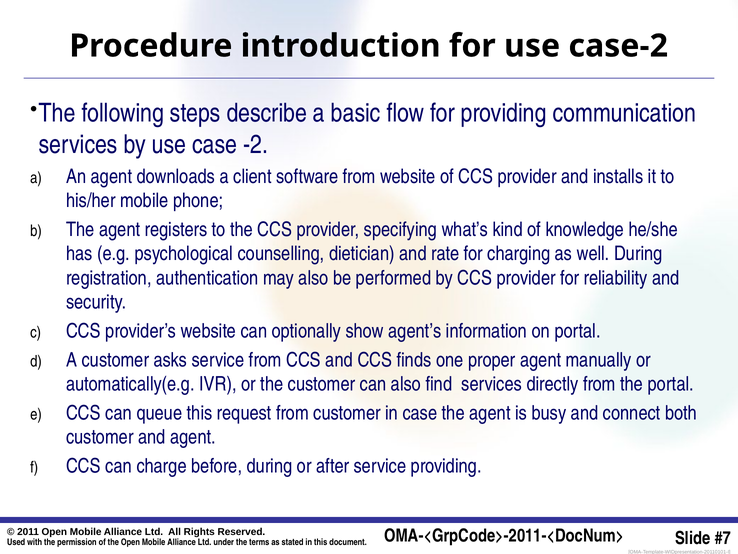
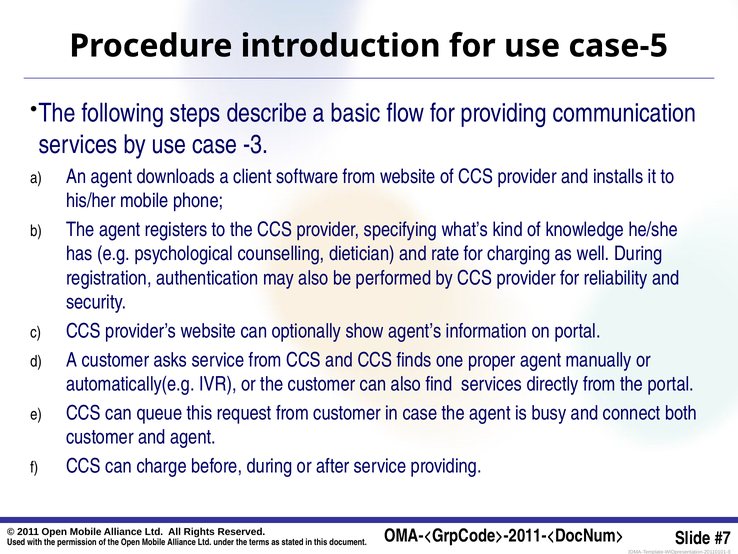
case-2: case-2 -> case-5
-2: -2 -> -3
